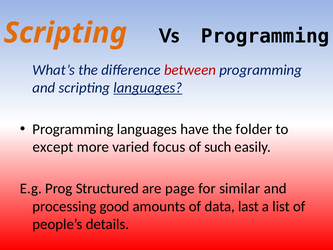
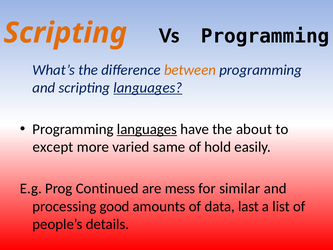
between colour: red -> orange
languages at (147, 129) underline: none -> present
folder: folder -> about
focus: focus -> same
such: such -> hold
Structured: Structured -> Continued
page: page -> mess
